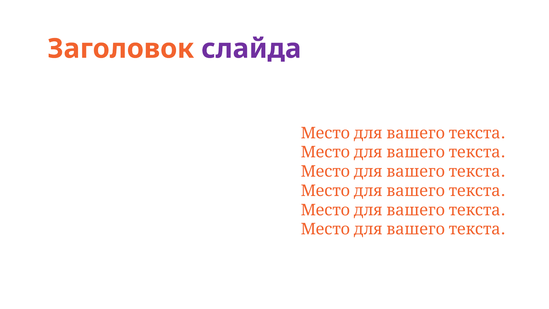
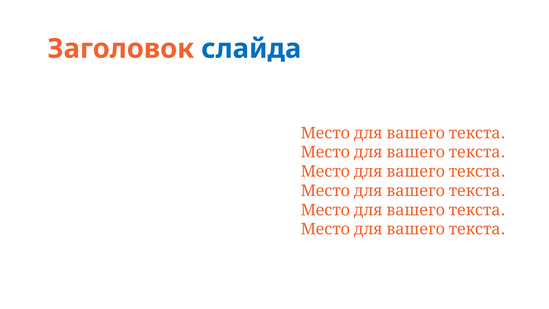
слайда colour: purple -> blue
